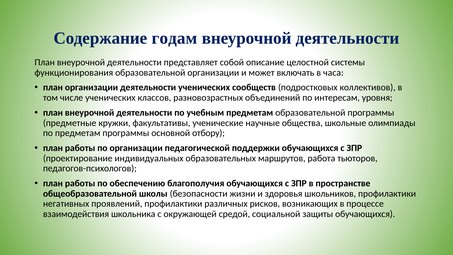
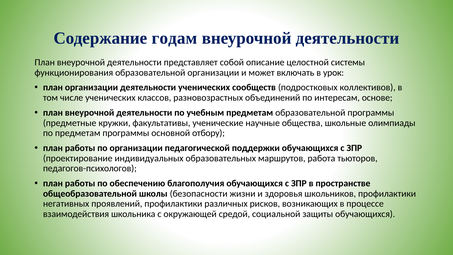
часа: часа -> урок
уровня: уровня -> основе
